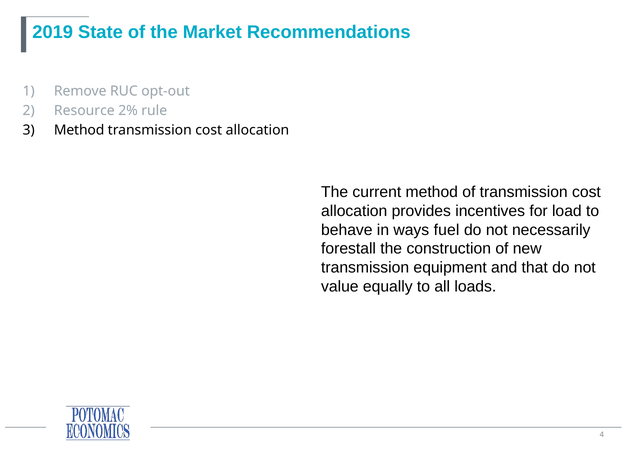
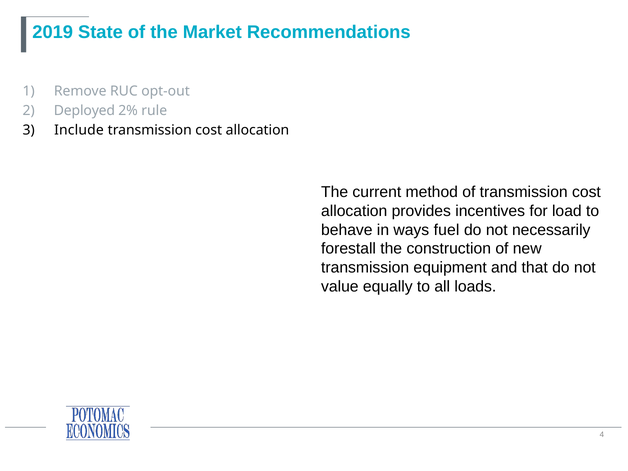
Resource: Resource -> Deployed
Method at (79, 130): Method -> Include
